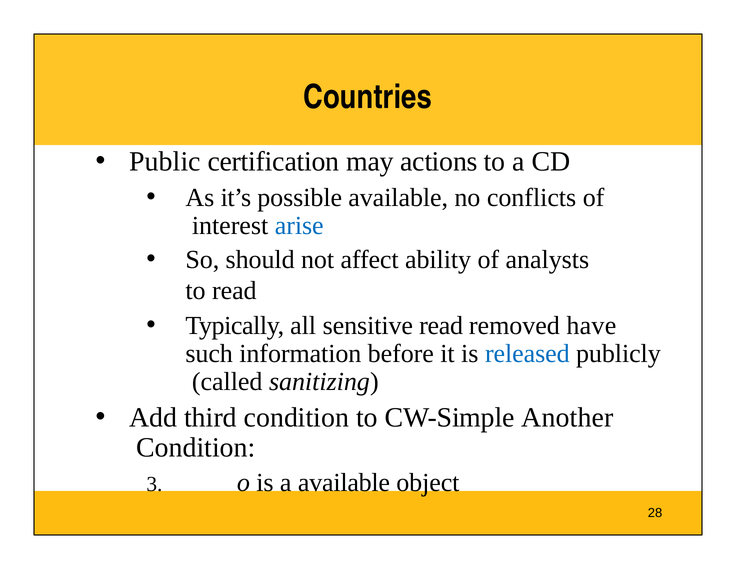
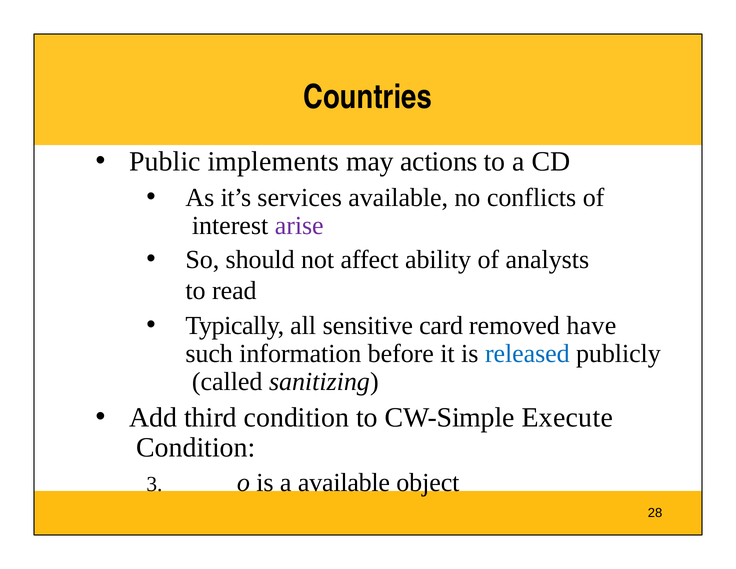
certification: certification -> implements
possible: possible -> services
arise colour: blue -> purple
sensitive read: read -> card
Another: Another -> Execute
